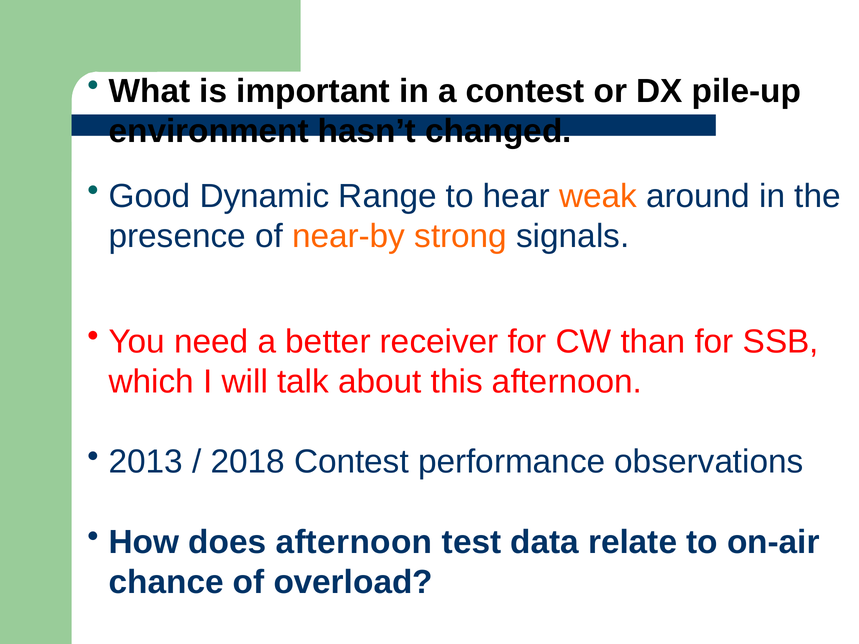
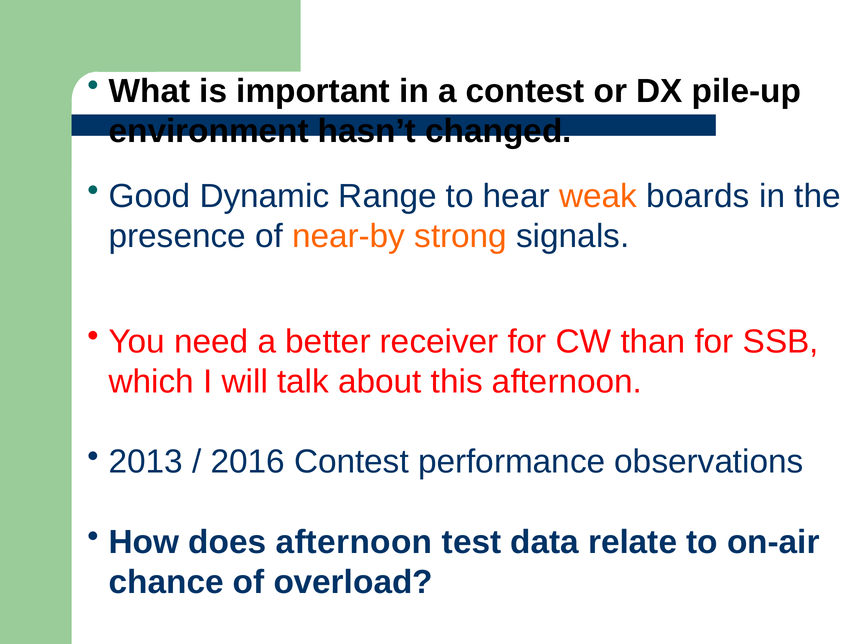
around: around -> boards
2018: 2018 -> 2016
